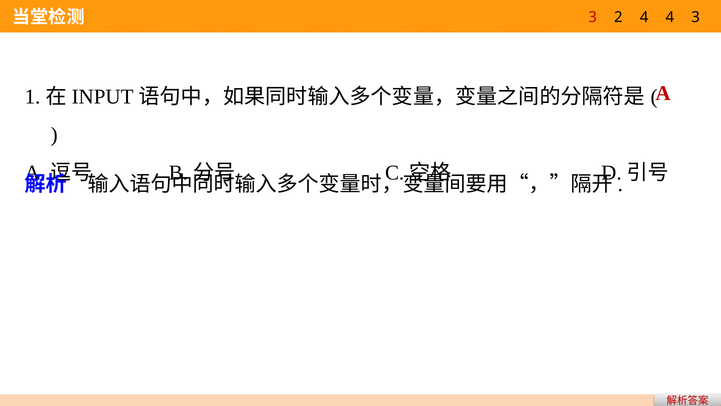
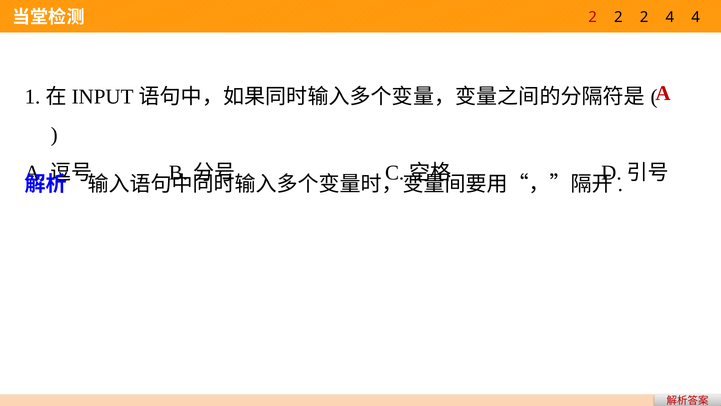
3 at (593, 17): 3 -> 2
4 at (644, 17): 4 -> 2
4 3: 3 -> 4
